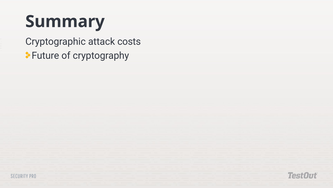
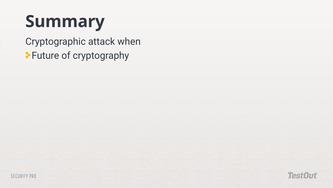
costs: costs -> when
